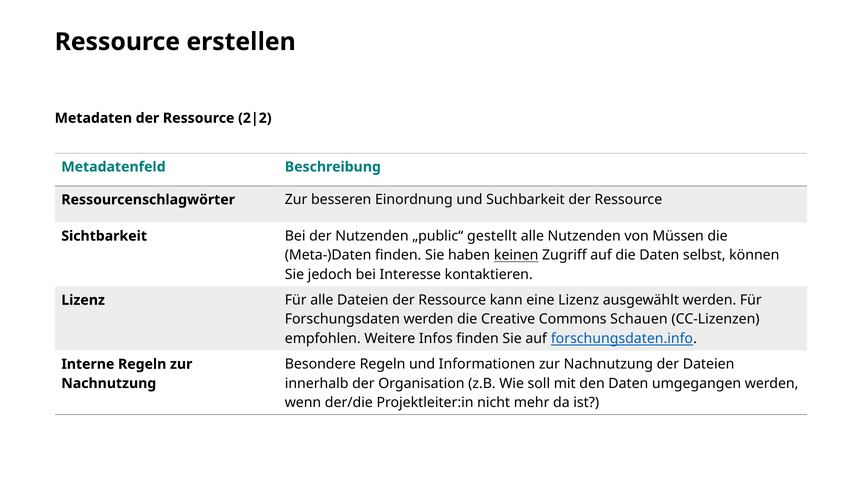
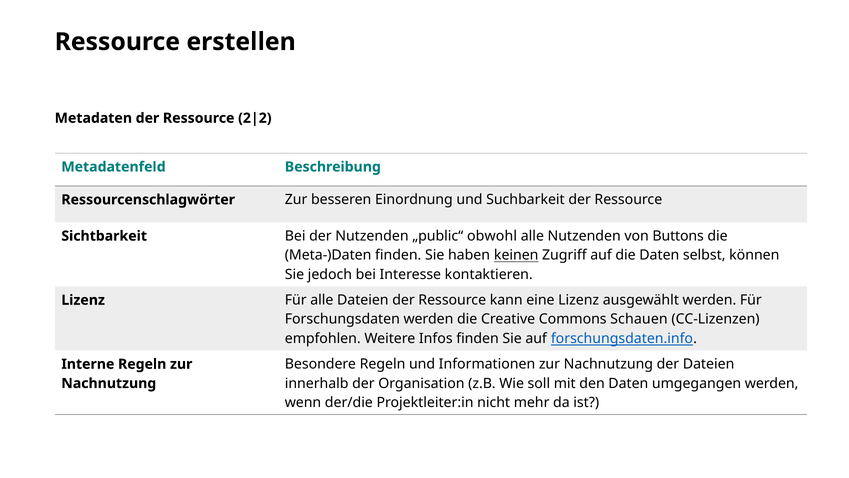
gestellt: gestellt -> obwohl
Müssen: Müssen -> Buttons
